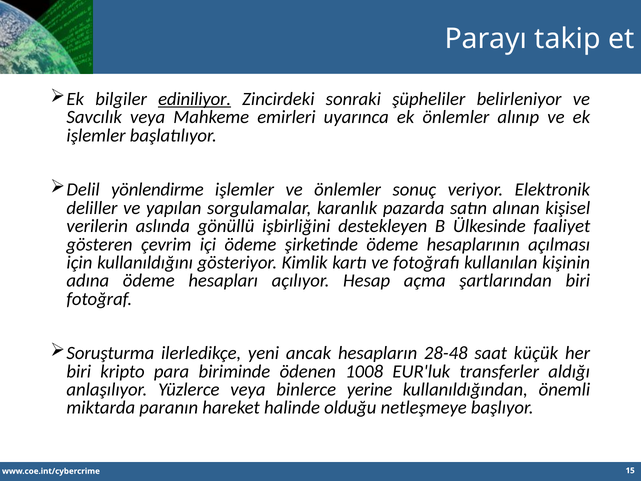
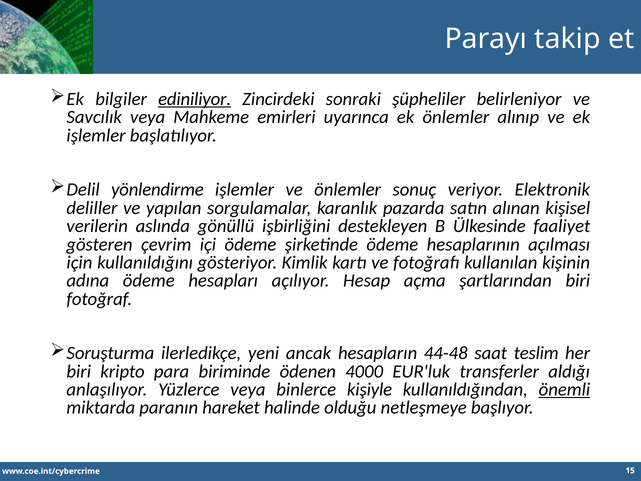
28-48: 28-48 -> 44-48
küçük: küçük -> teslim
1008: 1008 -> 4000
yerine: yerine -> kişiyle
önemli underline: none -> present
